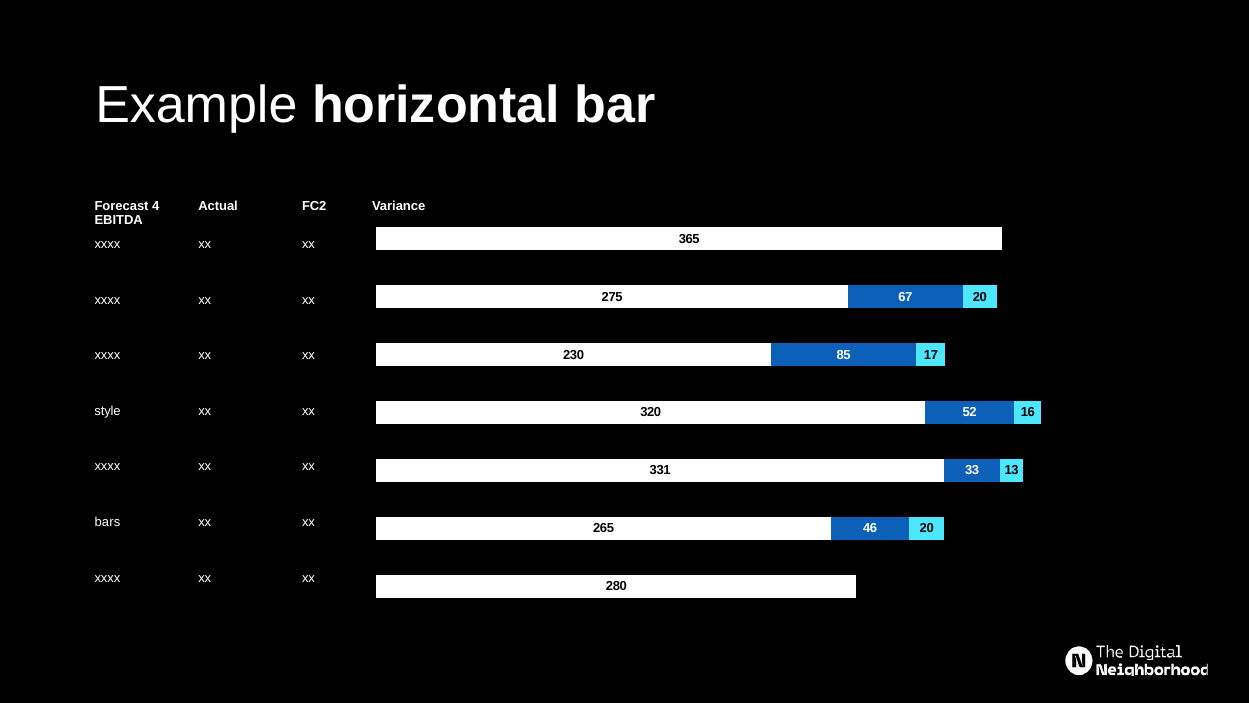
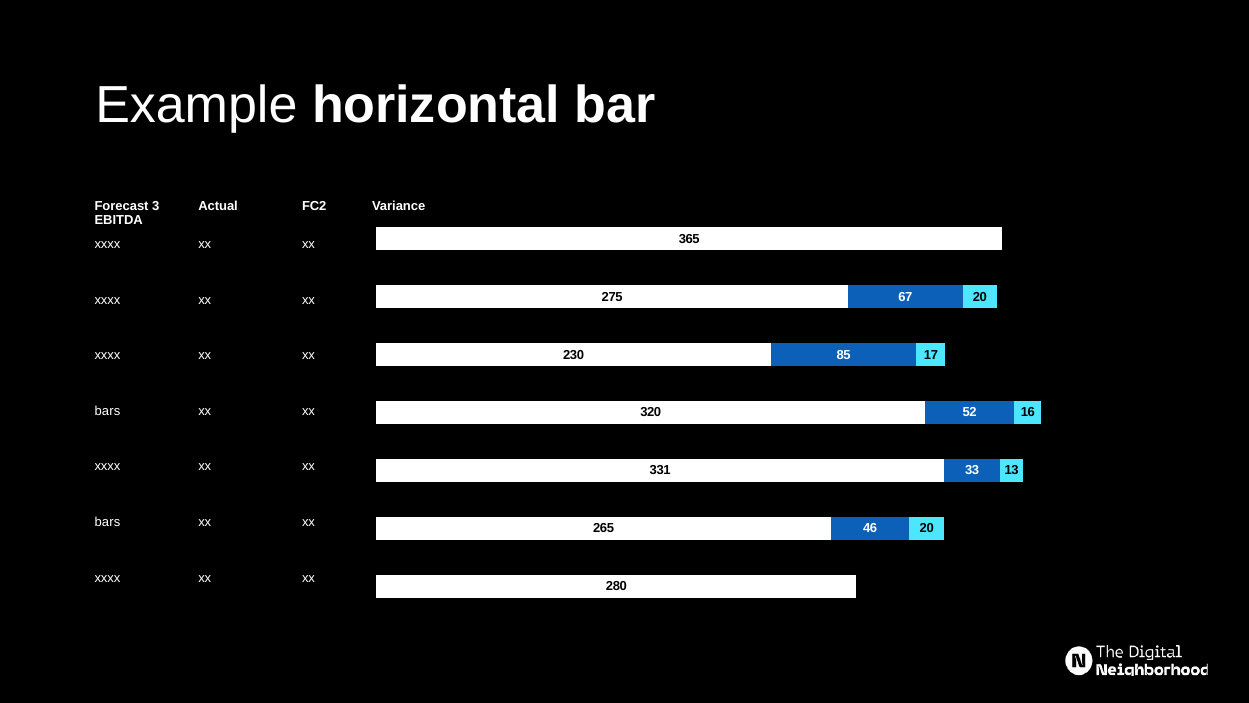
4: 4 -> 3
style at (108, 411): style -> bars
